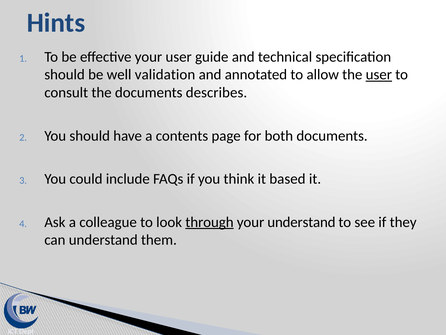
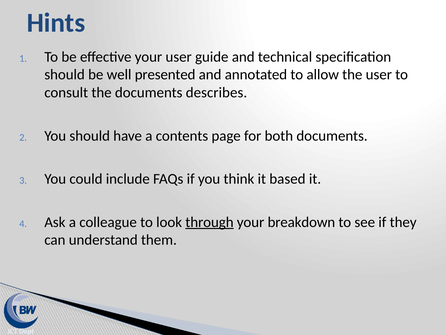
validation: validation -> presented
user at (379, 75) underline: present -> none
your understand: understand -> breakdown
